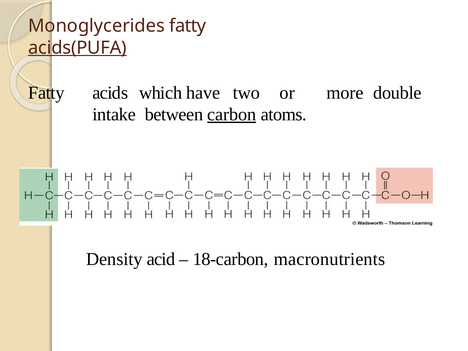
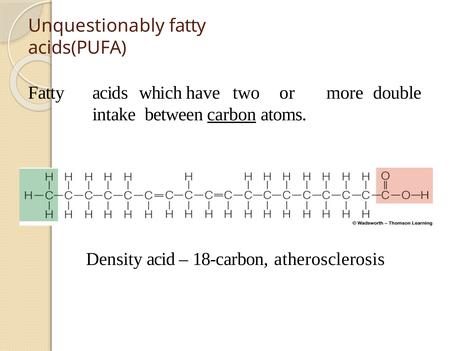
Monoglycerides: Monoglycerides -> Unquestionably
acids(PUFA underline: present -> none
macronutrients: macronutrients -> atherosclerosis
